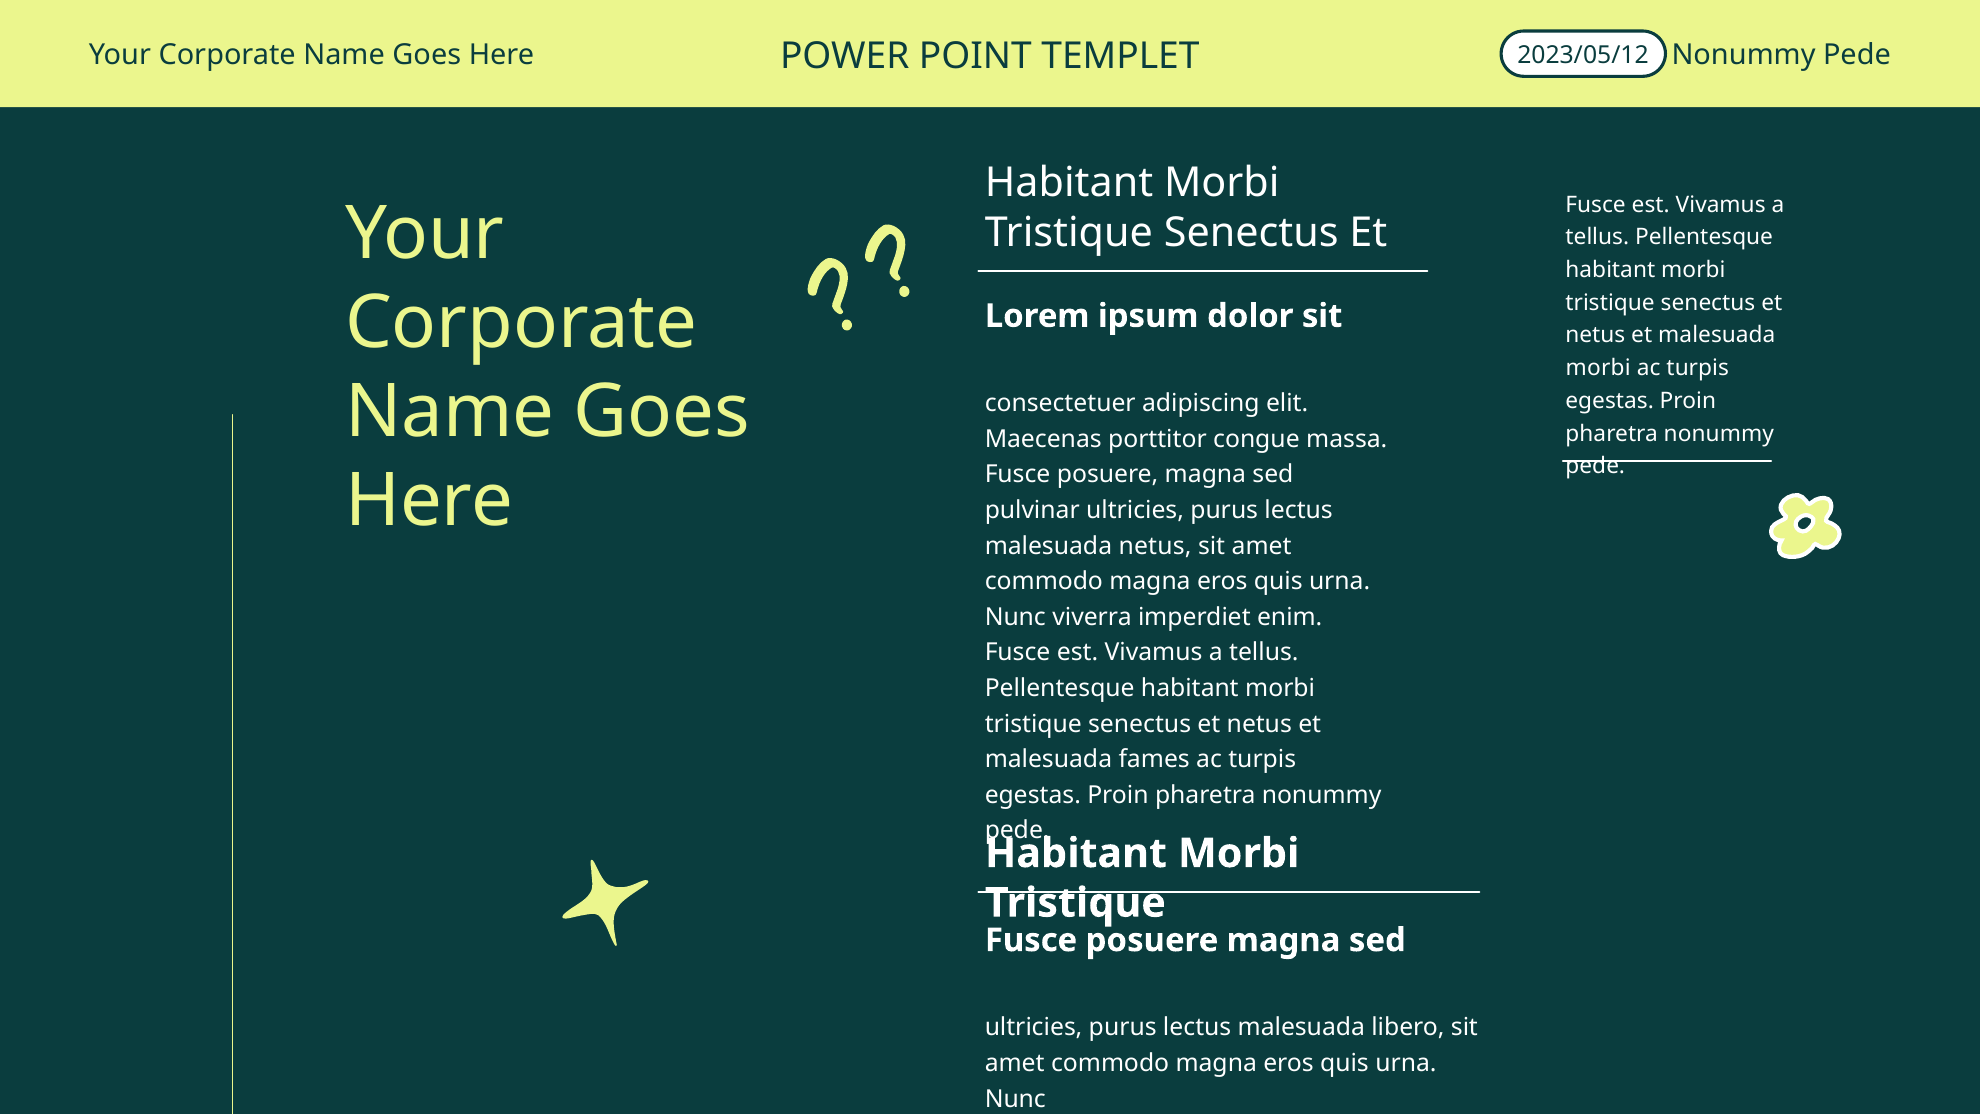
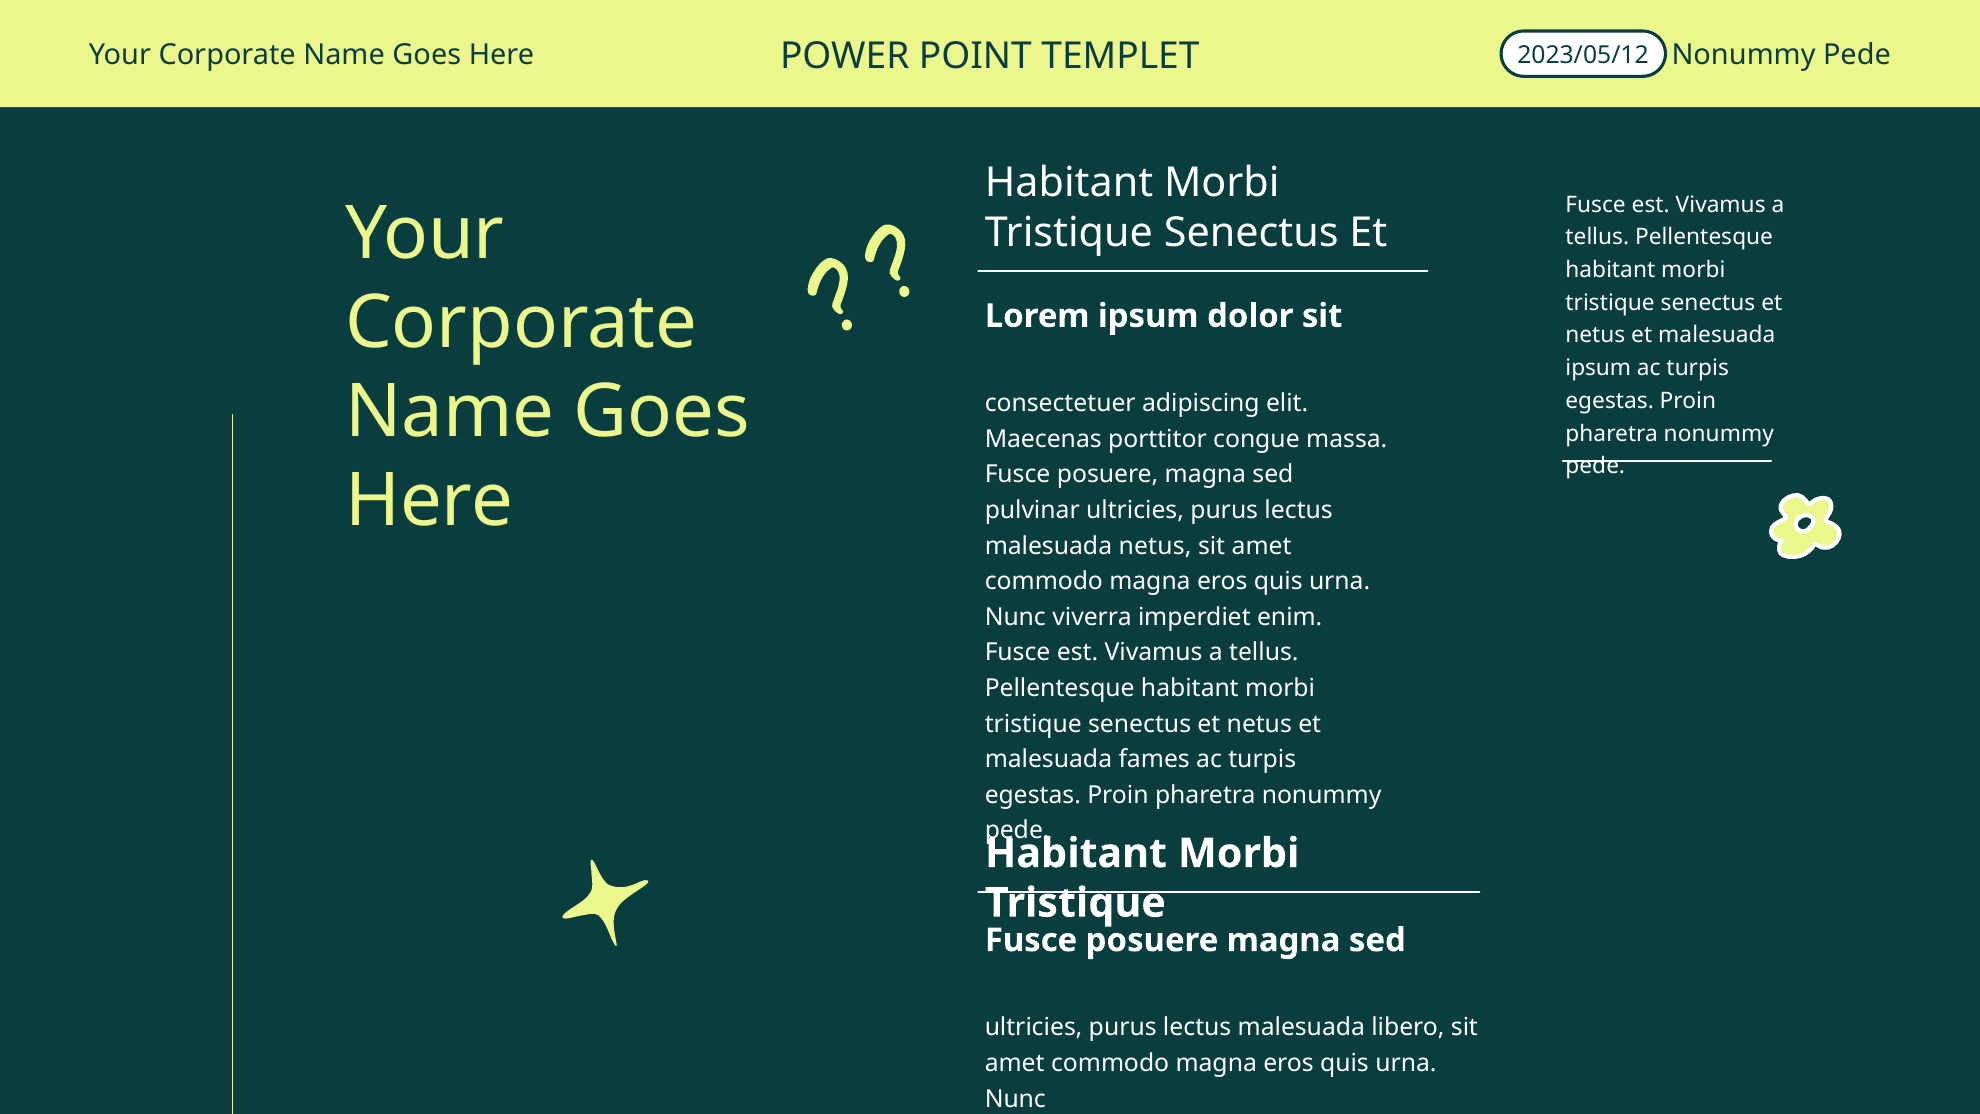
morbi at (1598, 368): morbi -> ipsum
